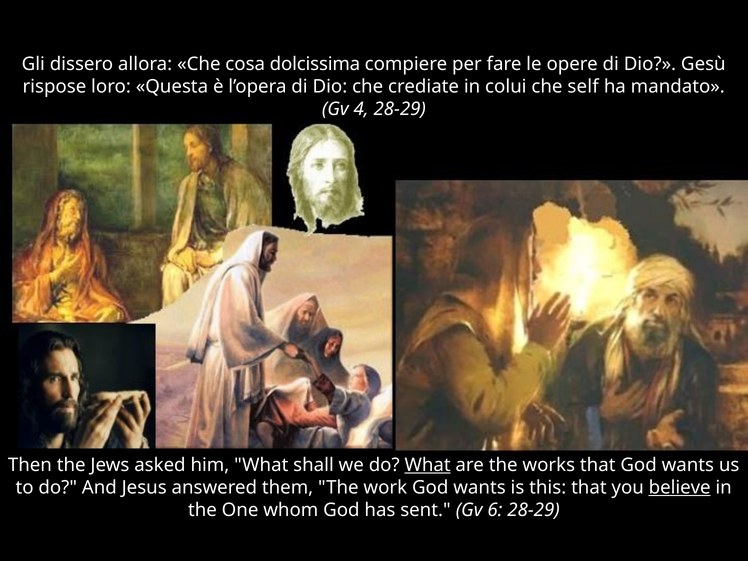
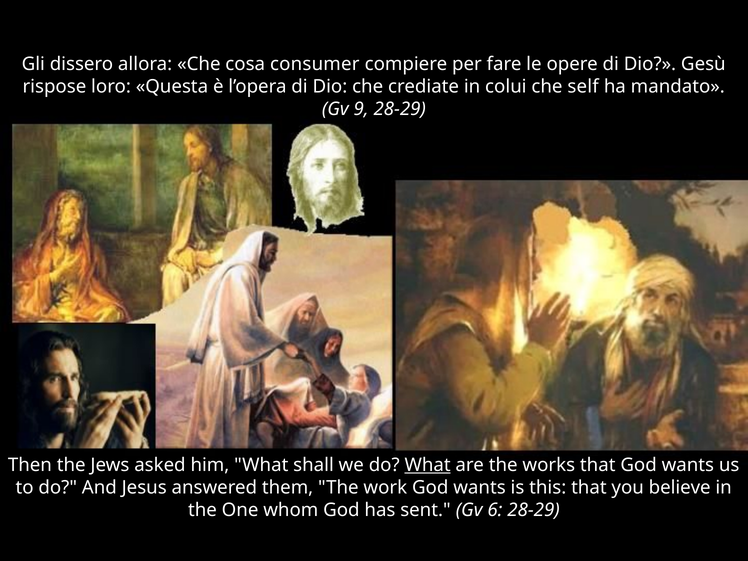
dolcissima: dolcissima -> consumer
4: 4 -> 9
believe underline: present -> none
